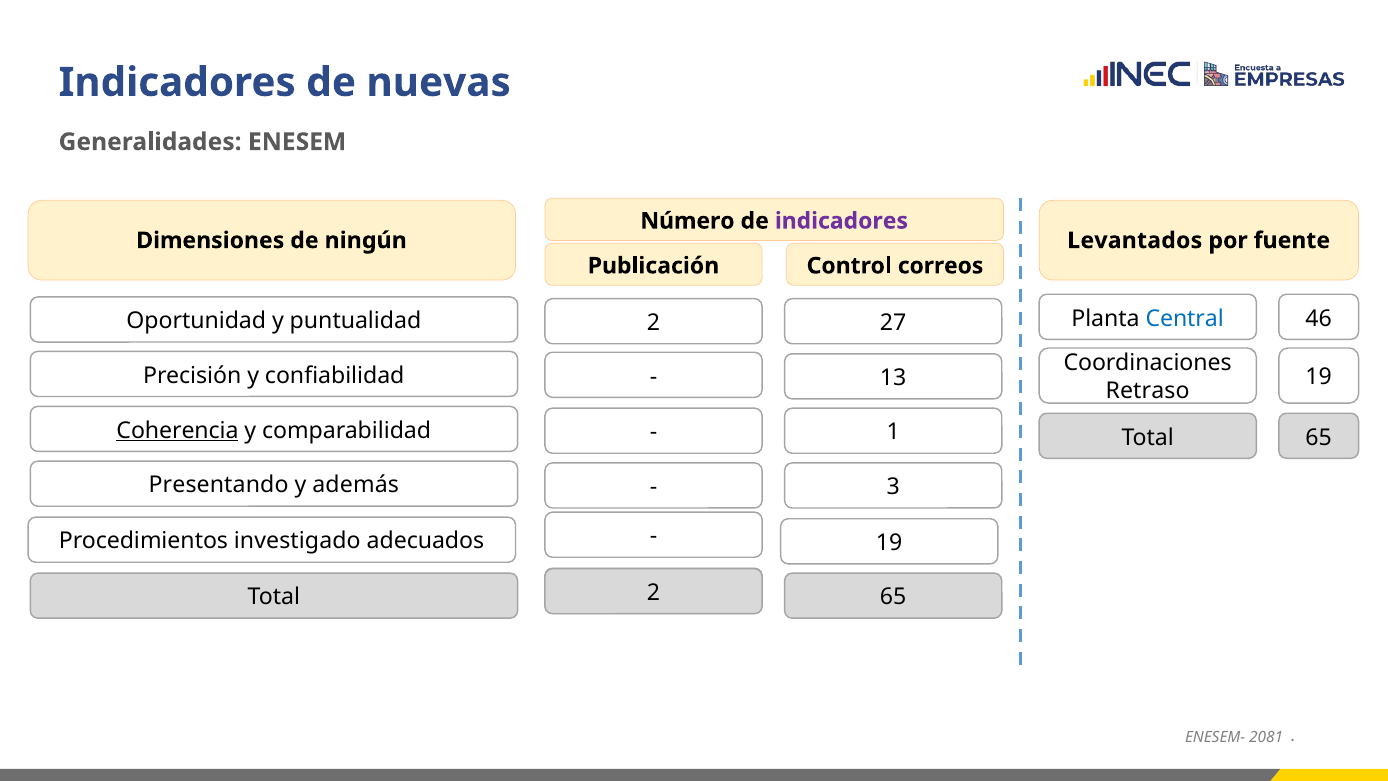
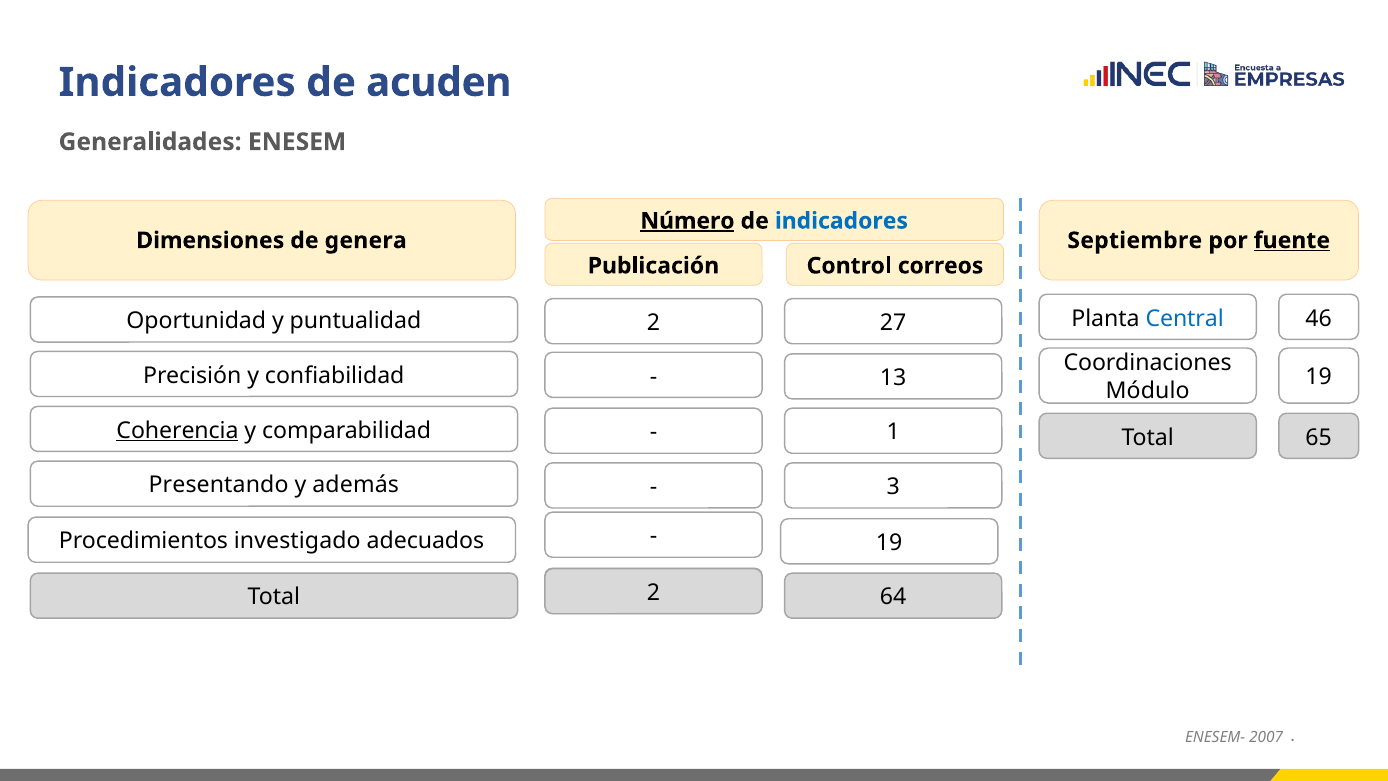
nuevas: nuevas -> acuden
Número underline: none -> present
indicadores at (841, 221) colour: purple -> blue
ningún: ningún -> genera
Levantados: Levantados -> Septiembre
fuente underline: none -> present
Retraso: Retraso -> Módulo
Total 65: 65 -> 64
2081: 2081 -> 2007
